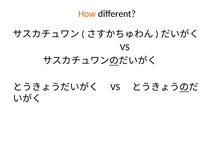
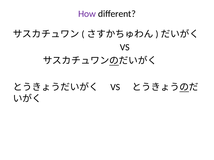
How colour: orange -> purple
